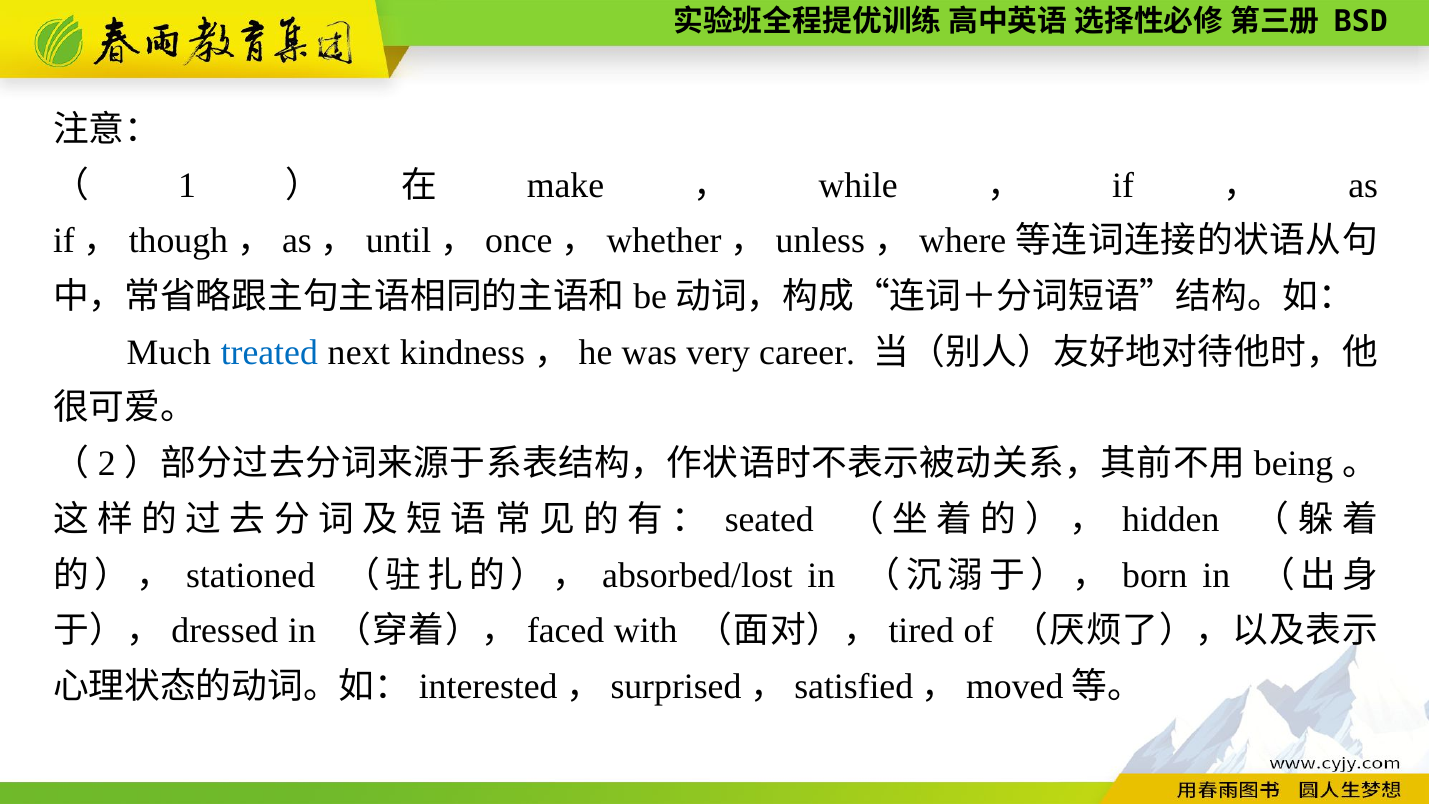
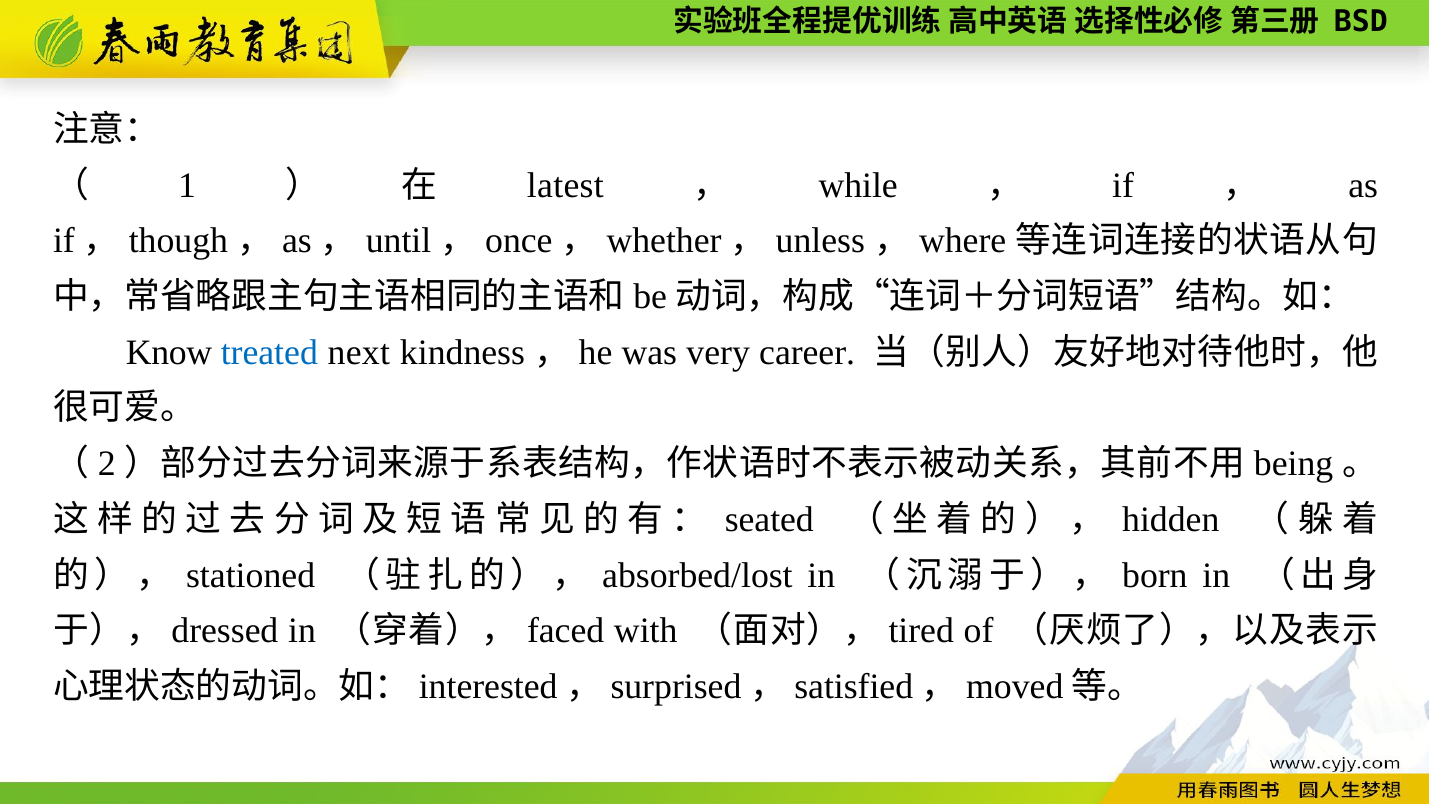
make: make -> latest
Much: Much -> Know
